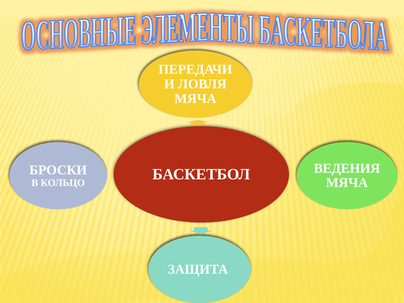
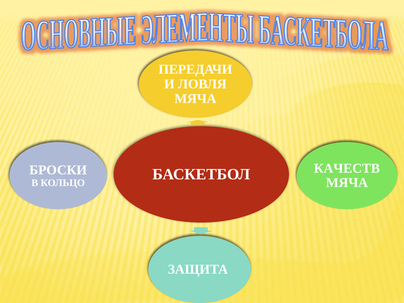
ВЕДЕНИЯ: ВЕДЕНИЯ -> КАЧЕСТВ
